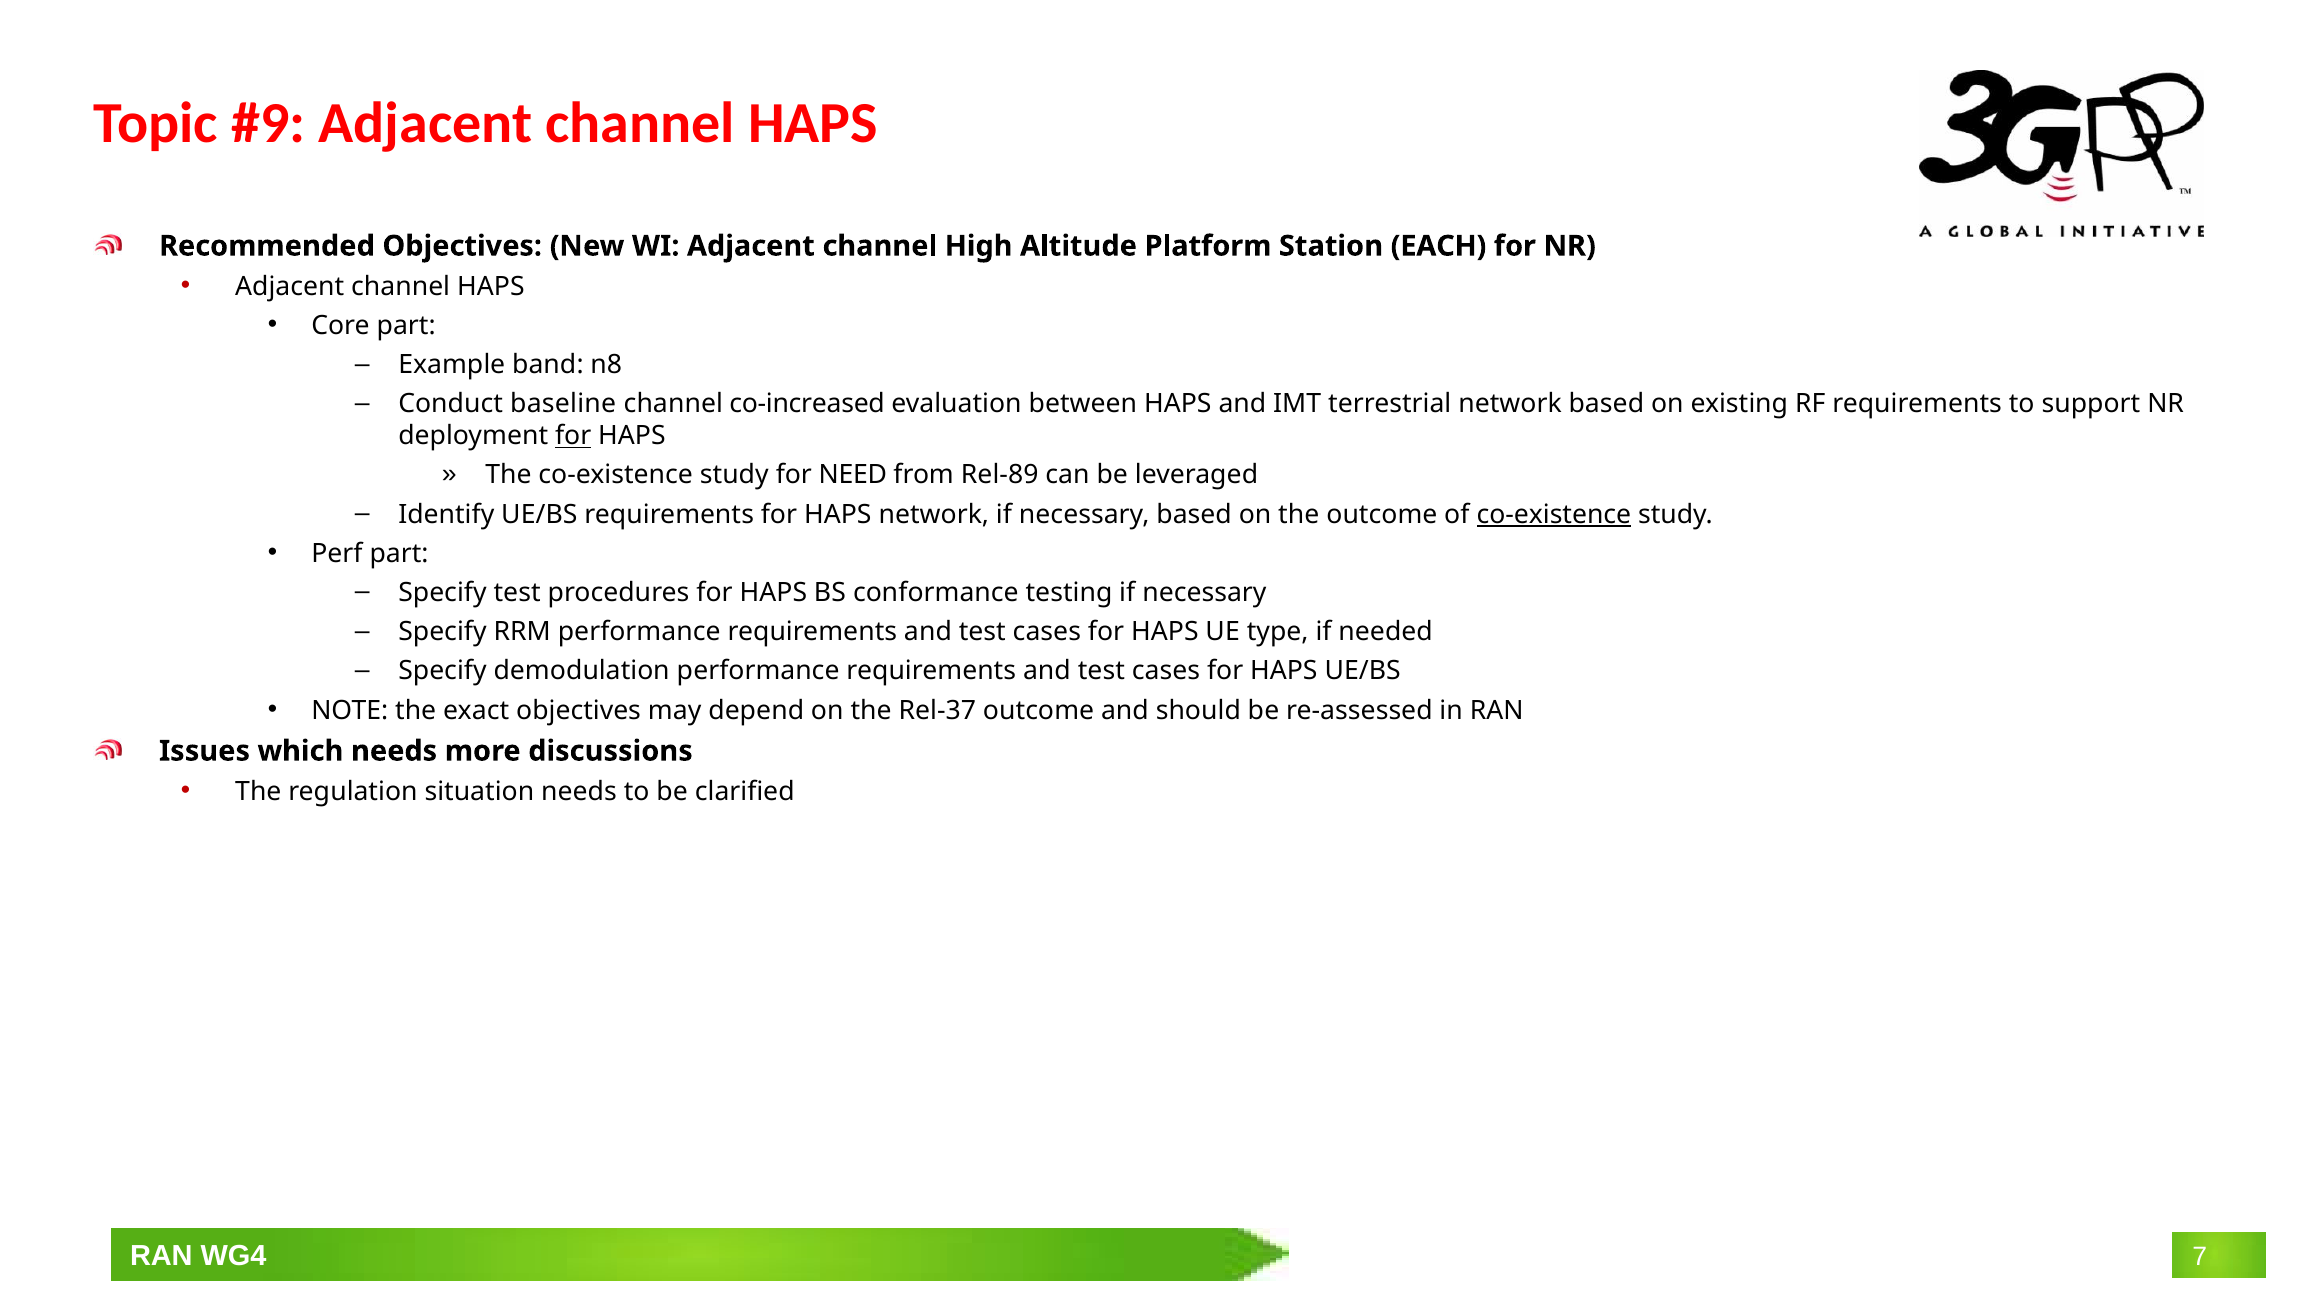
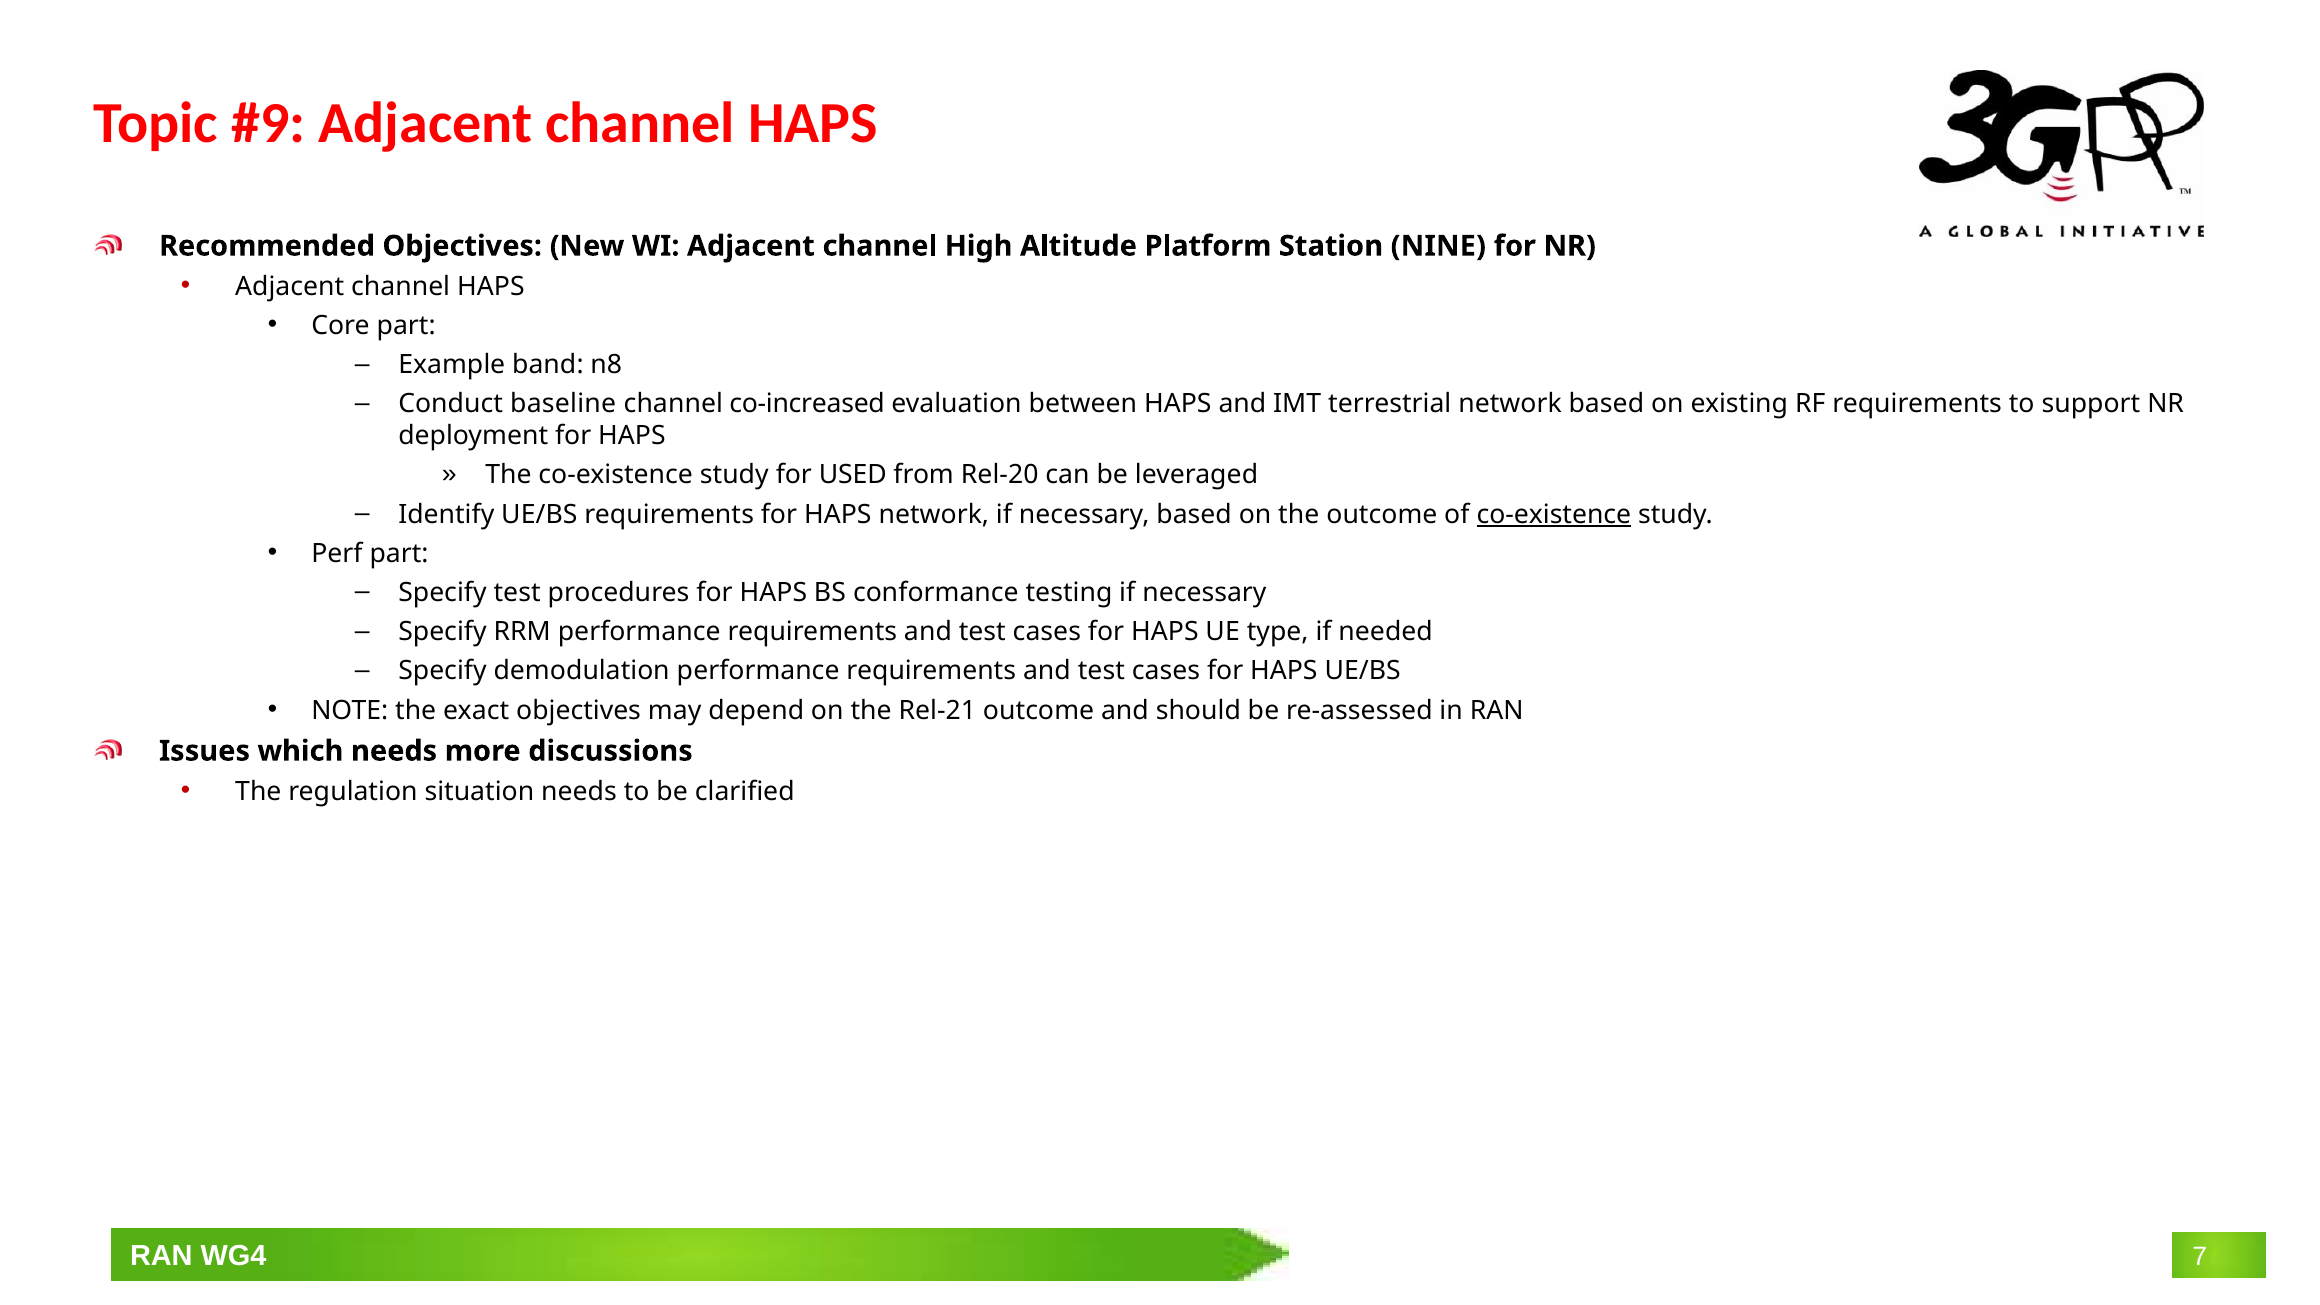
EACH: EACH -> NINE
for at (573, 436) underline: present -> none
NEED: NEED -> USED
Rel-89: Rel-89 -> Rel-20
Rel-37: Rel-37 -> Rel-21
